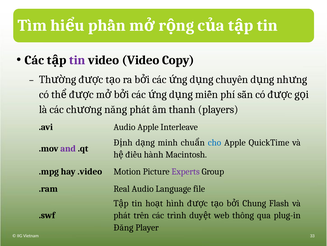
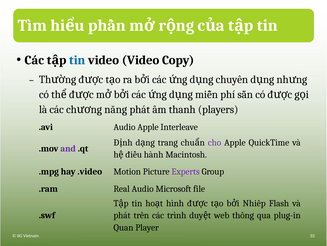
tin at (77, 60) colour: purple -> blue
minh: minh -> trang
cho colour: blue -> purple
Language: Language -> Microsoft
Chung: Chung -> Nhiếp
Đăng: Đăng -> Quan
